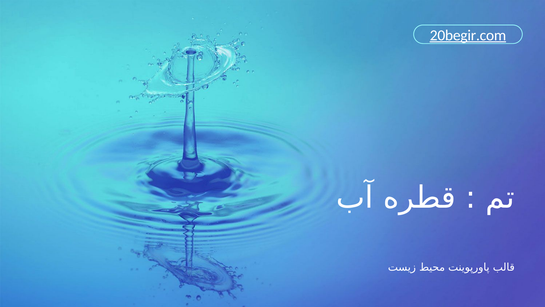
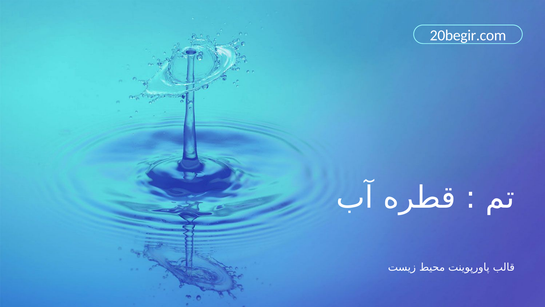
20begir.com underline: present -> none
